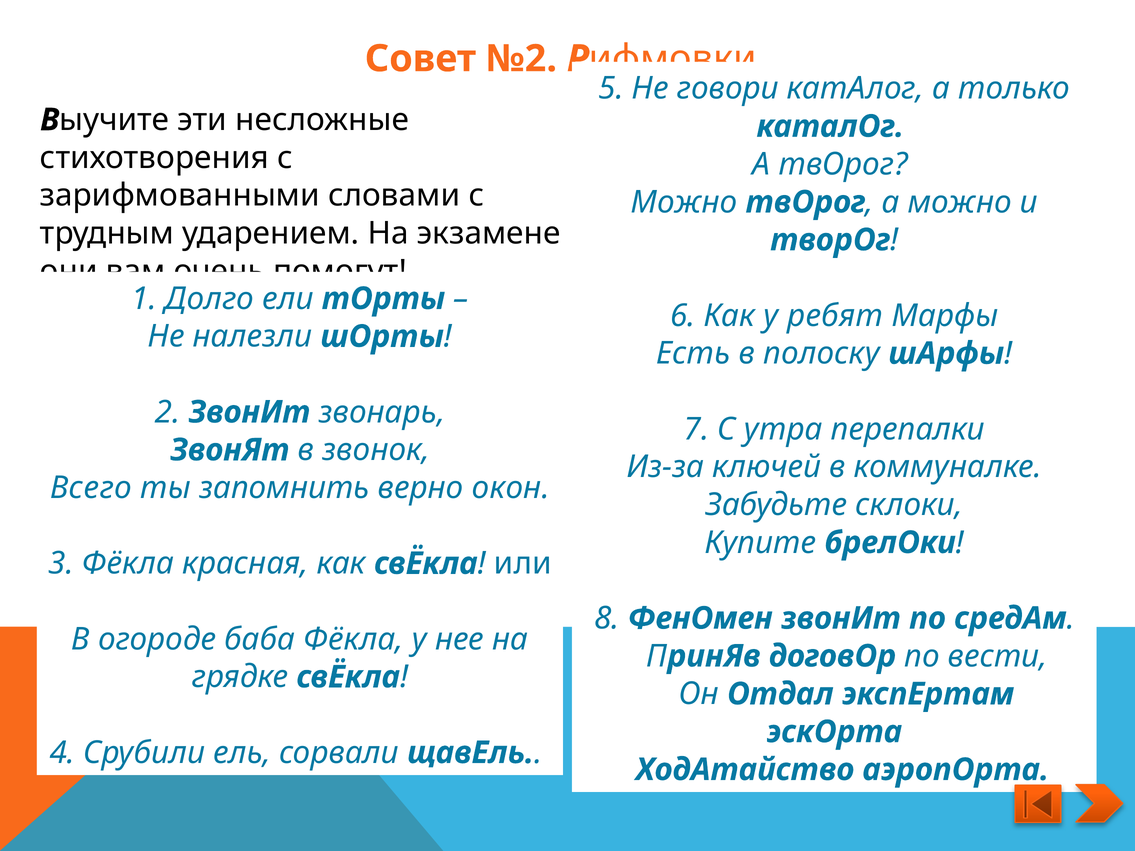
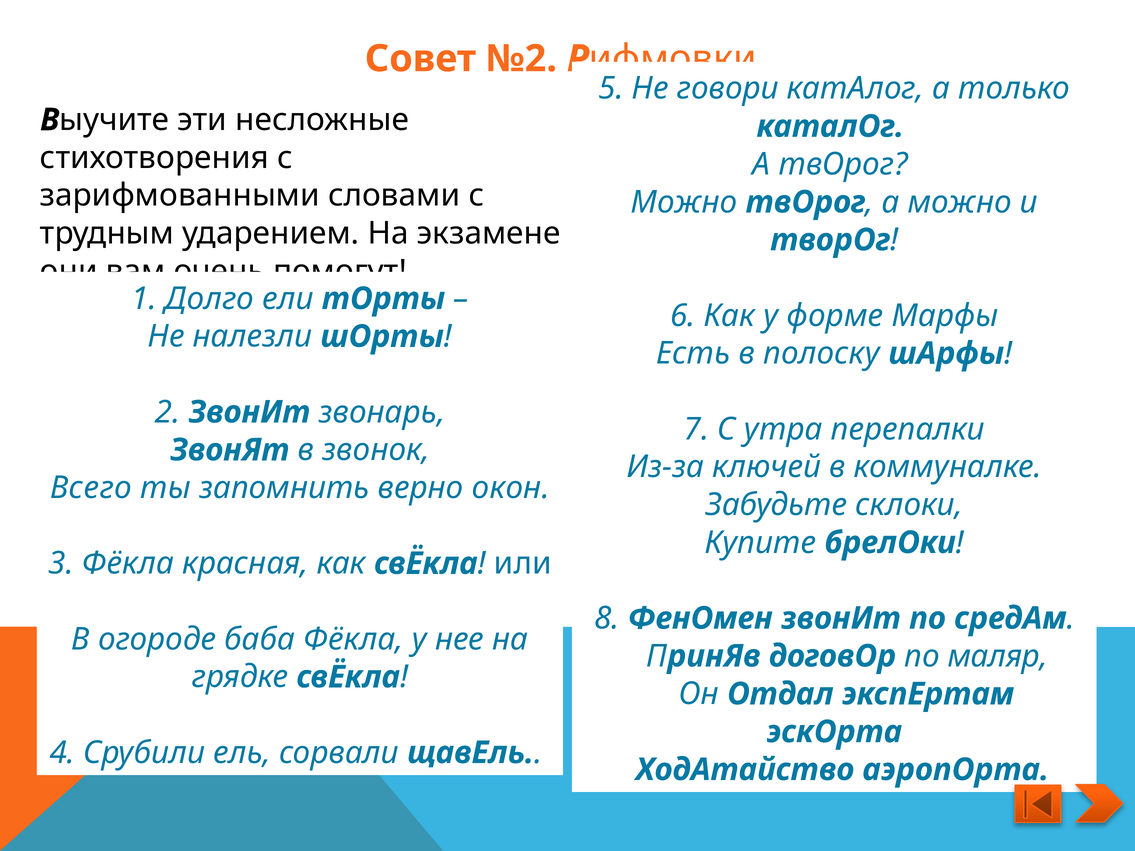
ребят: ребят -> форме
вести: вести -> маляр
